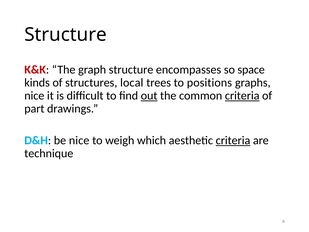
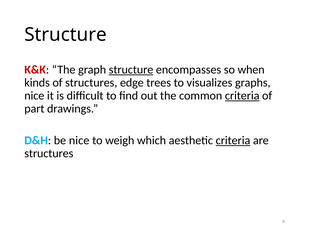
structure at (131, 70) underline: none -> present
space: space -> when
local: local -> edge
positions: positions -> visualizes
out underline: present -> none
technique at (49, 153): technique -> structures
